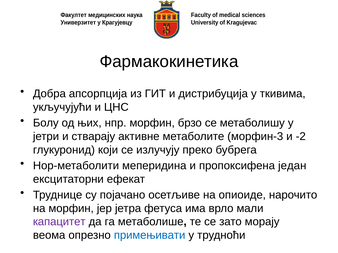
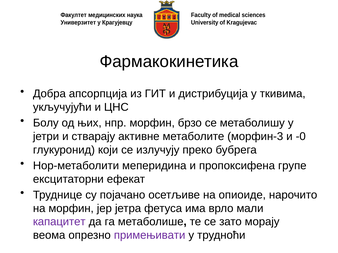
-2: -2 -> -0
један: један -> групе
примењивати colour: blue -> purple
